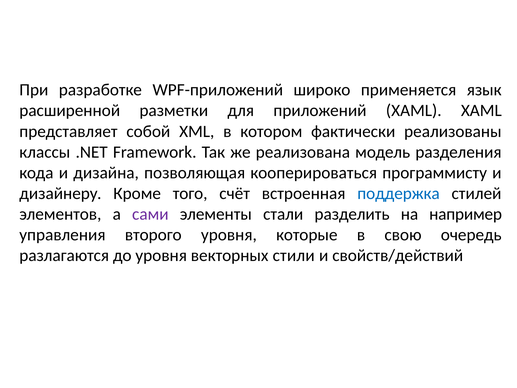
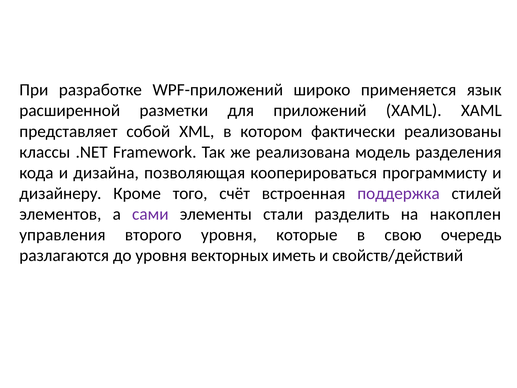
поддержка colour: blue -> purple
например: например -> накоплен
стили: стили -> иметь
